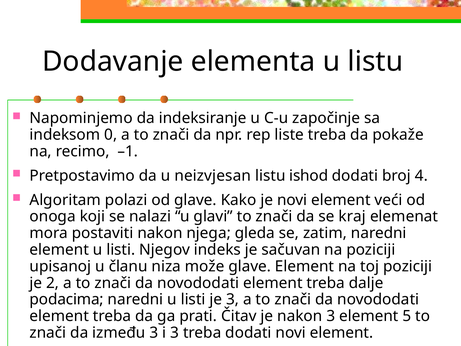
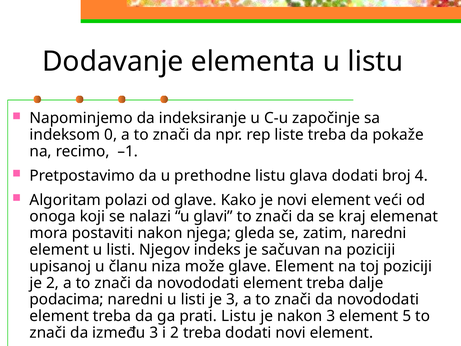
neizvjesan: neizvjesan -> prethodne
ishod: ishod -> glava
prati Čitav: Čitav -> Listu
i 3: 3 -> 2
